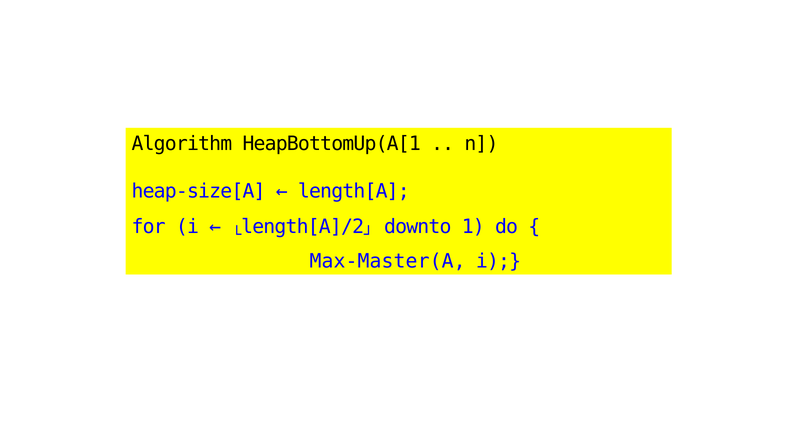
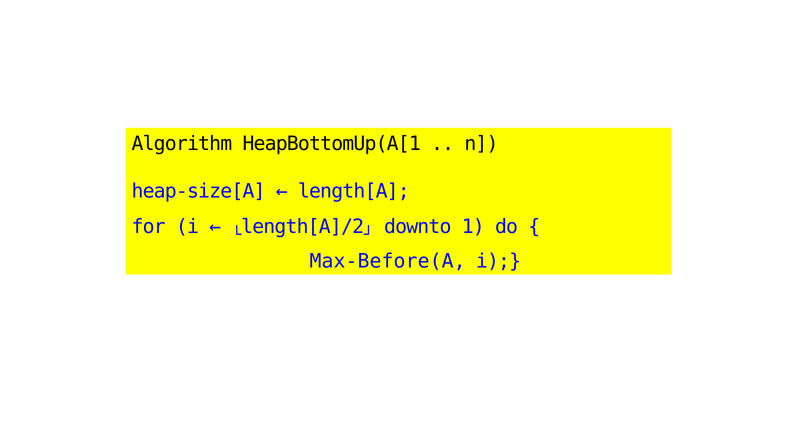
Max-Master(A: Max-Master(A -> Max-Before(A
